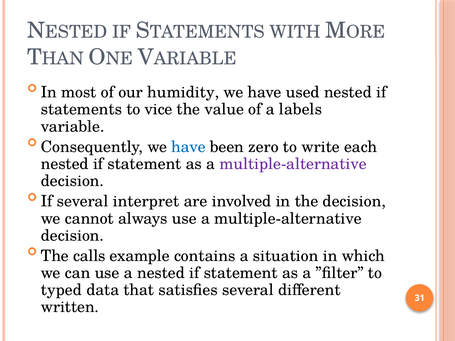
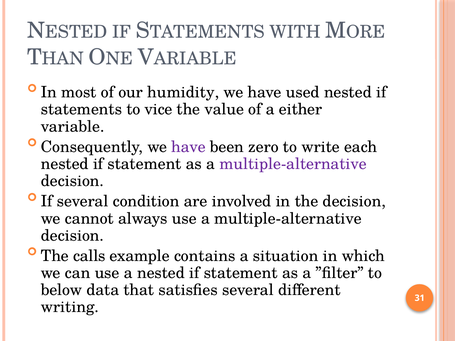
labels: labels -> either
have at (188, 147) colour: blue -> purple
interpret: interpret -> condition
typed: typed -> below
written: written -> writing
